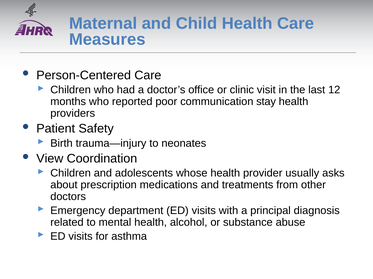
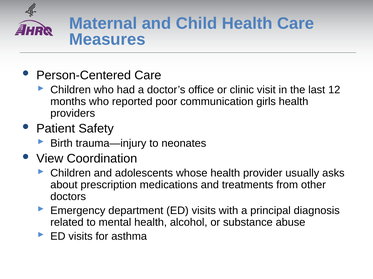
stay: stay -> girls
